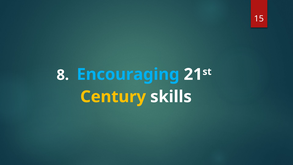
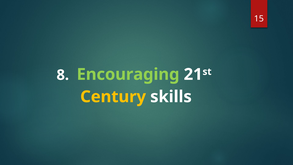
Encouraging colour: light blue -> light green
